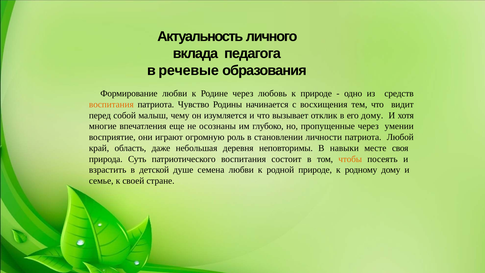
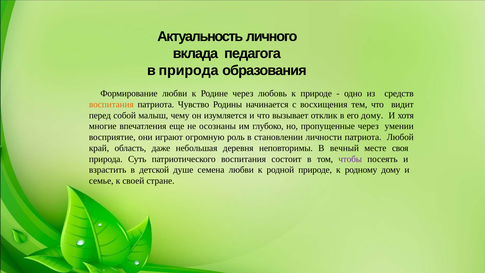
в речевые: речевые -> природа
навыки: навыки -> вечный
чтобы colour: orange -> purple
